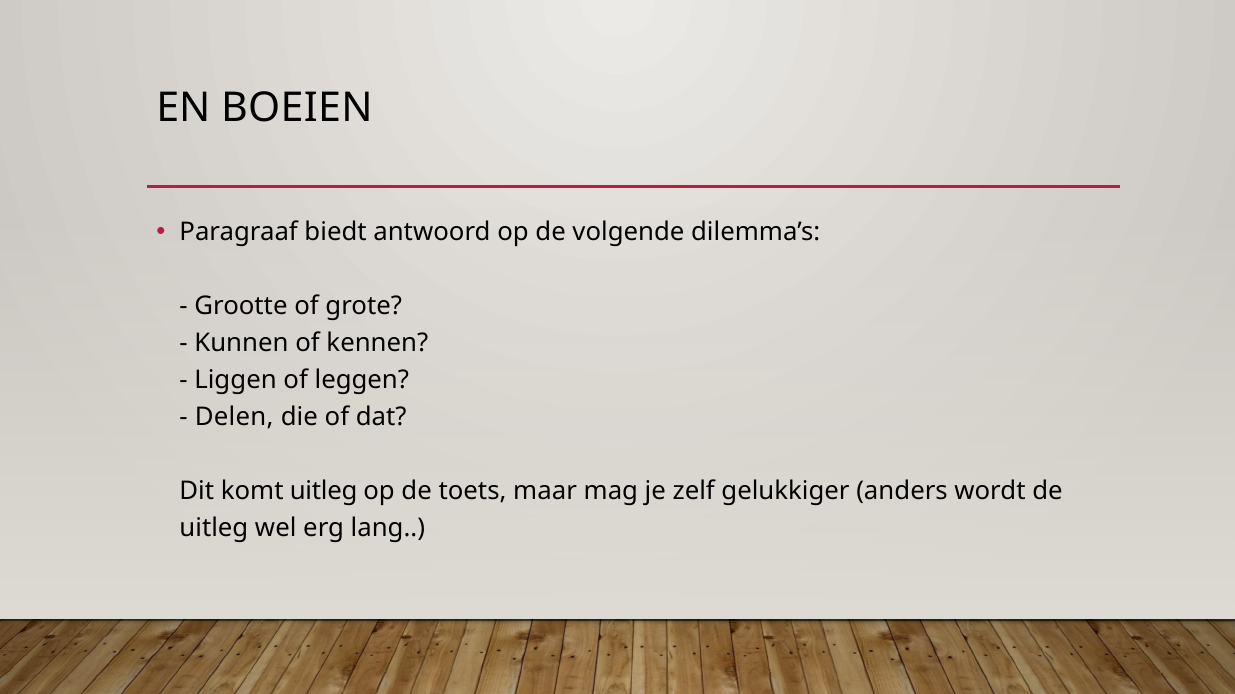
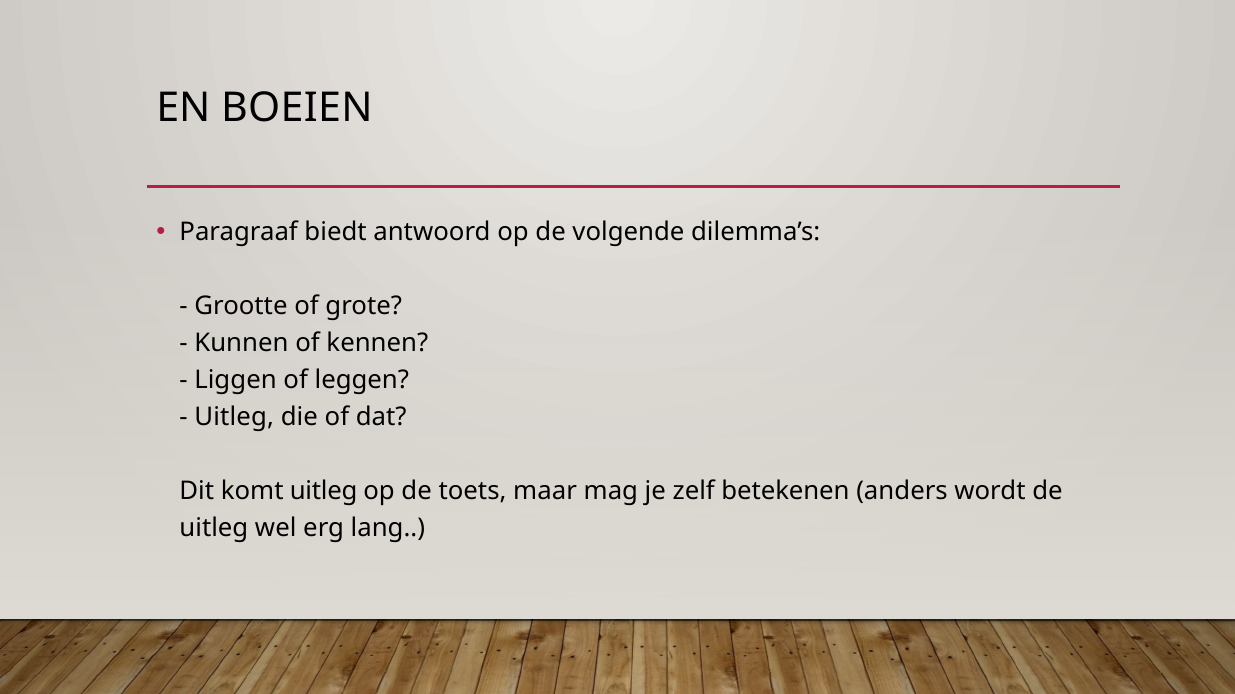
Delen at (234, 417): Delen -> Uitleg
gelukkiger: gelukkiger -> betekenen
